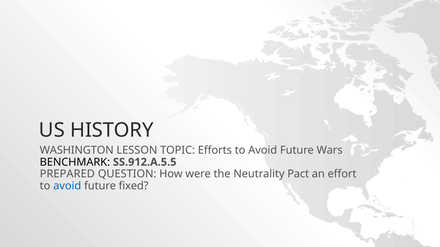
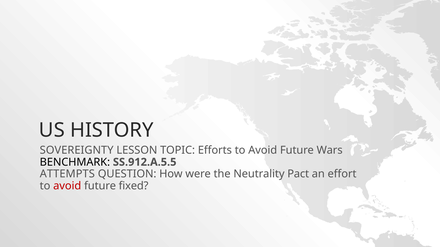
WASHINGTON: WASHINGTON -> SOVEREIGNTY
PREPARED: PREPARED -> ATTEMPTS
avoid at (67, 186) colour: blue -> red
